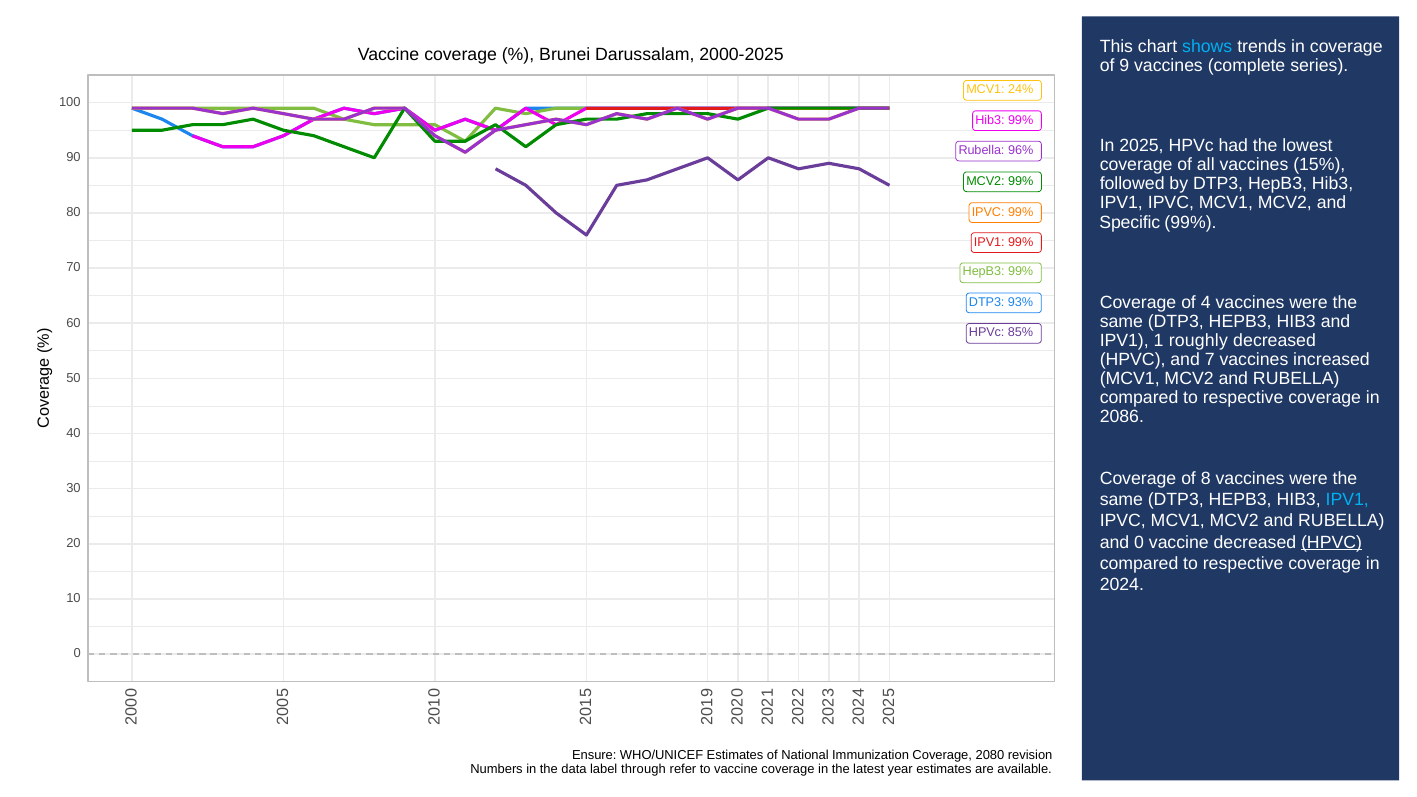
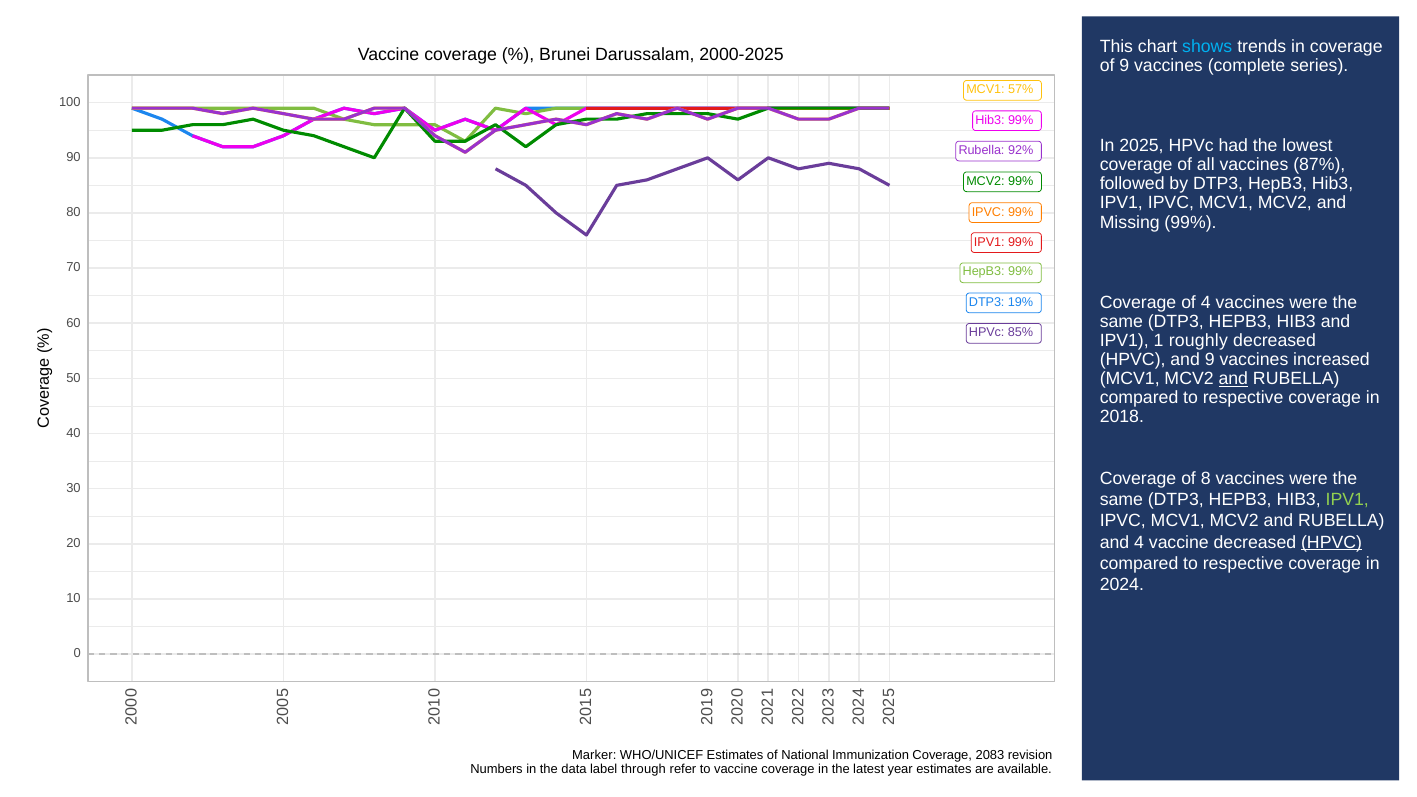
24%: 24% -> 57%
96%: 96% -> 92%
15%: 15% -> 87%
Specific: Specific -> Missing
93%: 93% -> 19%
and 7: 7 -> 9
and at (1233, 379) underline: none -> present
2086: 2086 -> 2018
IPV1 at (1347, 500) colour: light blue -> light green
and 0: 0 -> 4
Ensure: Ensure -> Marker
2080: 2080 -> 2083
